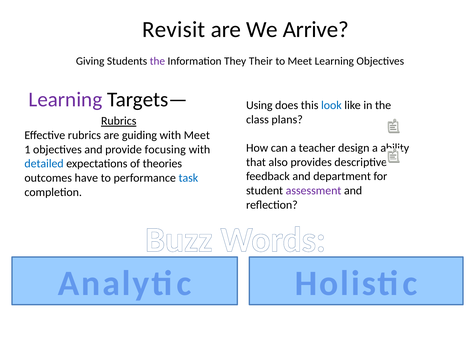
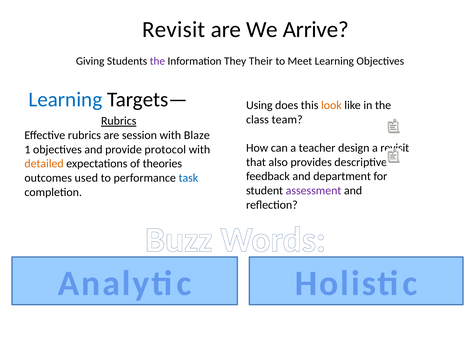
Learning at (65, 100) colour: purple -> blue
look colour: blue -> orange
plans: plans -> team
guiding: guiding -> session
with Meet: Meet -> Blaze
a ability: ability -> revisit
focusing: focusing -> protocol
detailed colour: blue -> orange
have: have -> used
